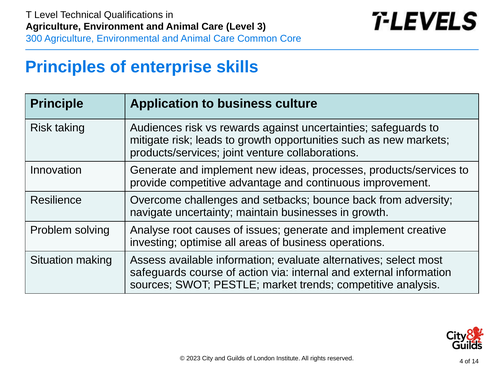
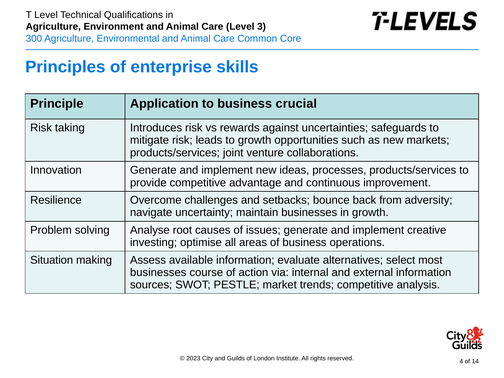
culture: culture -> crucial
Audiences: Audiences -> Introduces
safeguards at (158, 272): safeguards -> businesses
